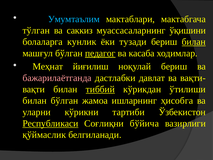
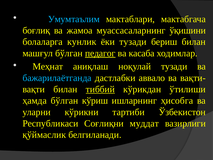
тўлган: тўлган -> боғлиқ
саккиз: саккиз -> жамоа
билан at (194, 42) underline: present -> none
йиғилиш: йиғилиш -> аниқлаш
ноқулай бериш: бериш -> тузади
бажарилаётганда colour: pink -> light blue
давлат: давлат -> аввало
билан at (35, 101): билан -> ҳамда
жамоа: жамоа -> кўриш
Республикаси underline: present -> none
бўйича: бўйича -> муддат
